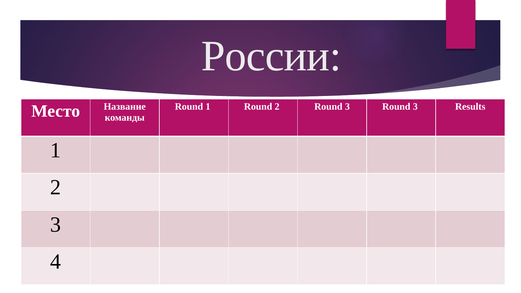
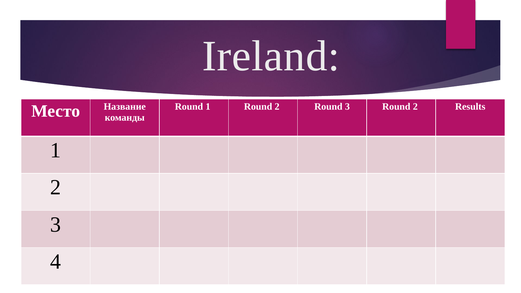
России: России -> Ireland
3 Round 3: 3 -> 2
